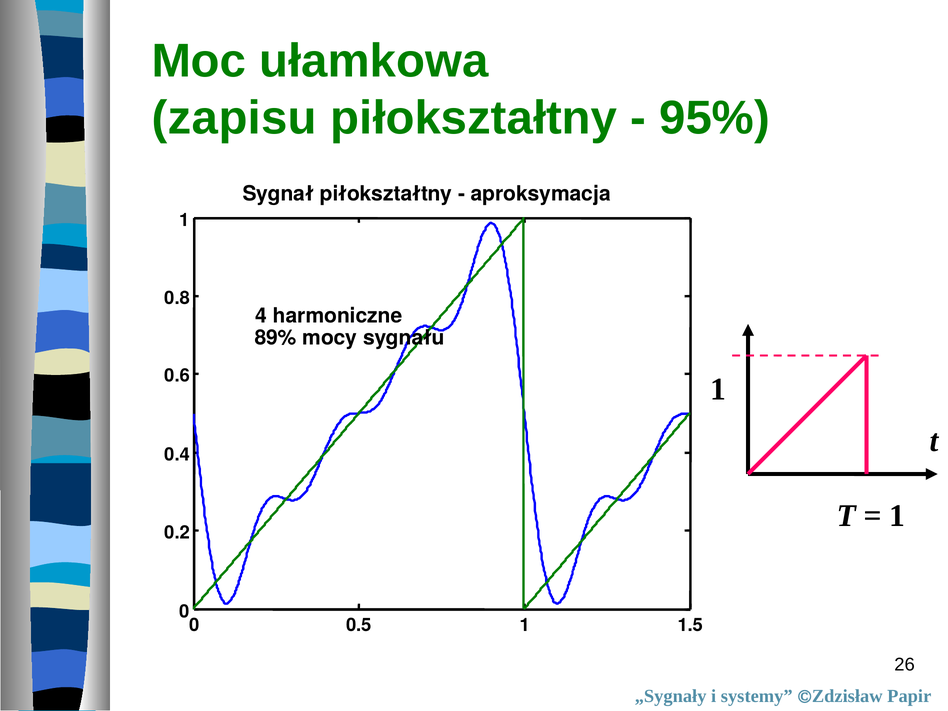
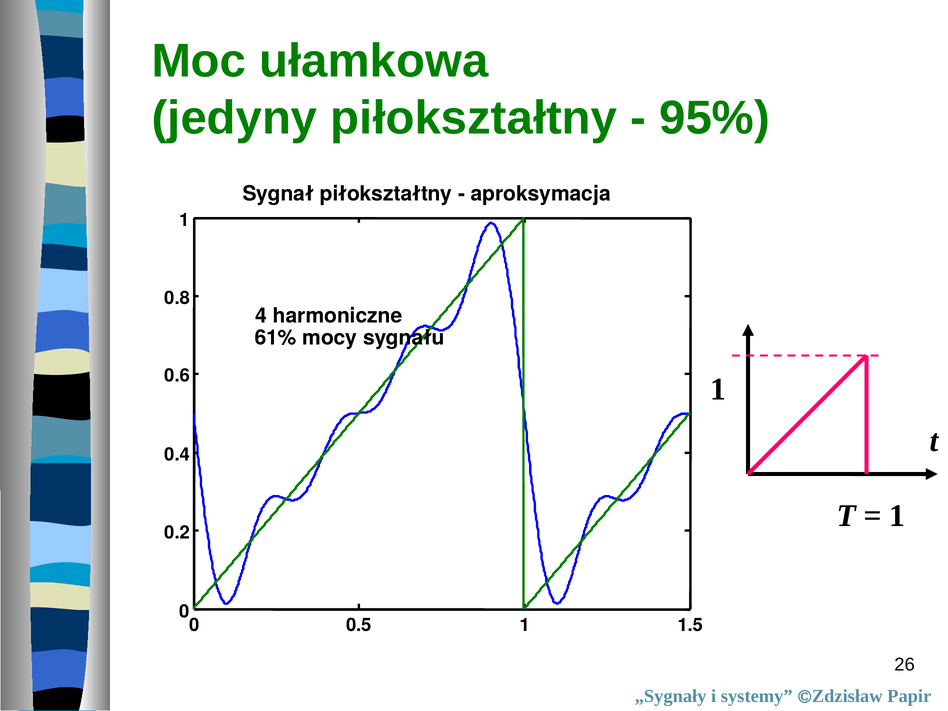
zapisu: zapisu -> jedyny
89%: 89% -> 61%
